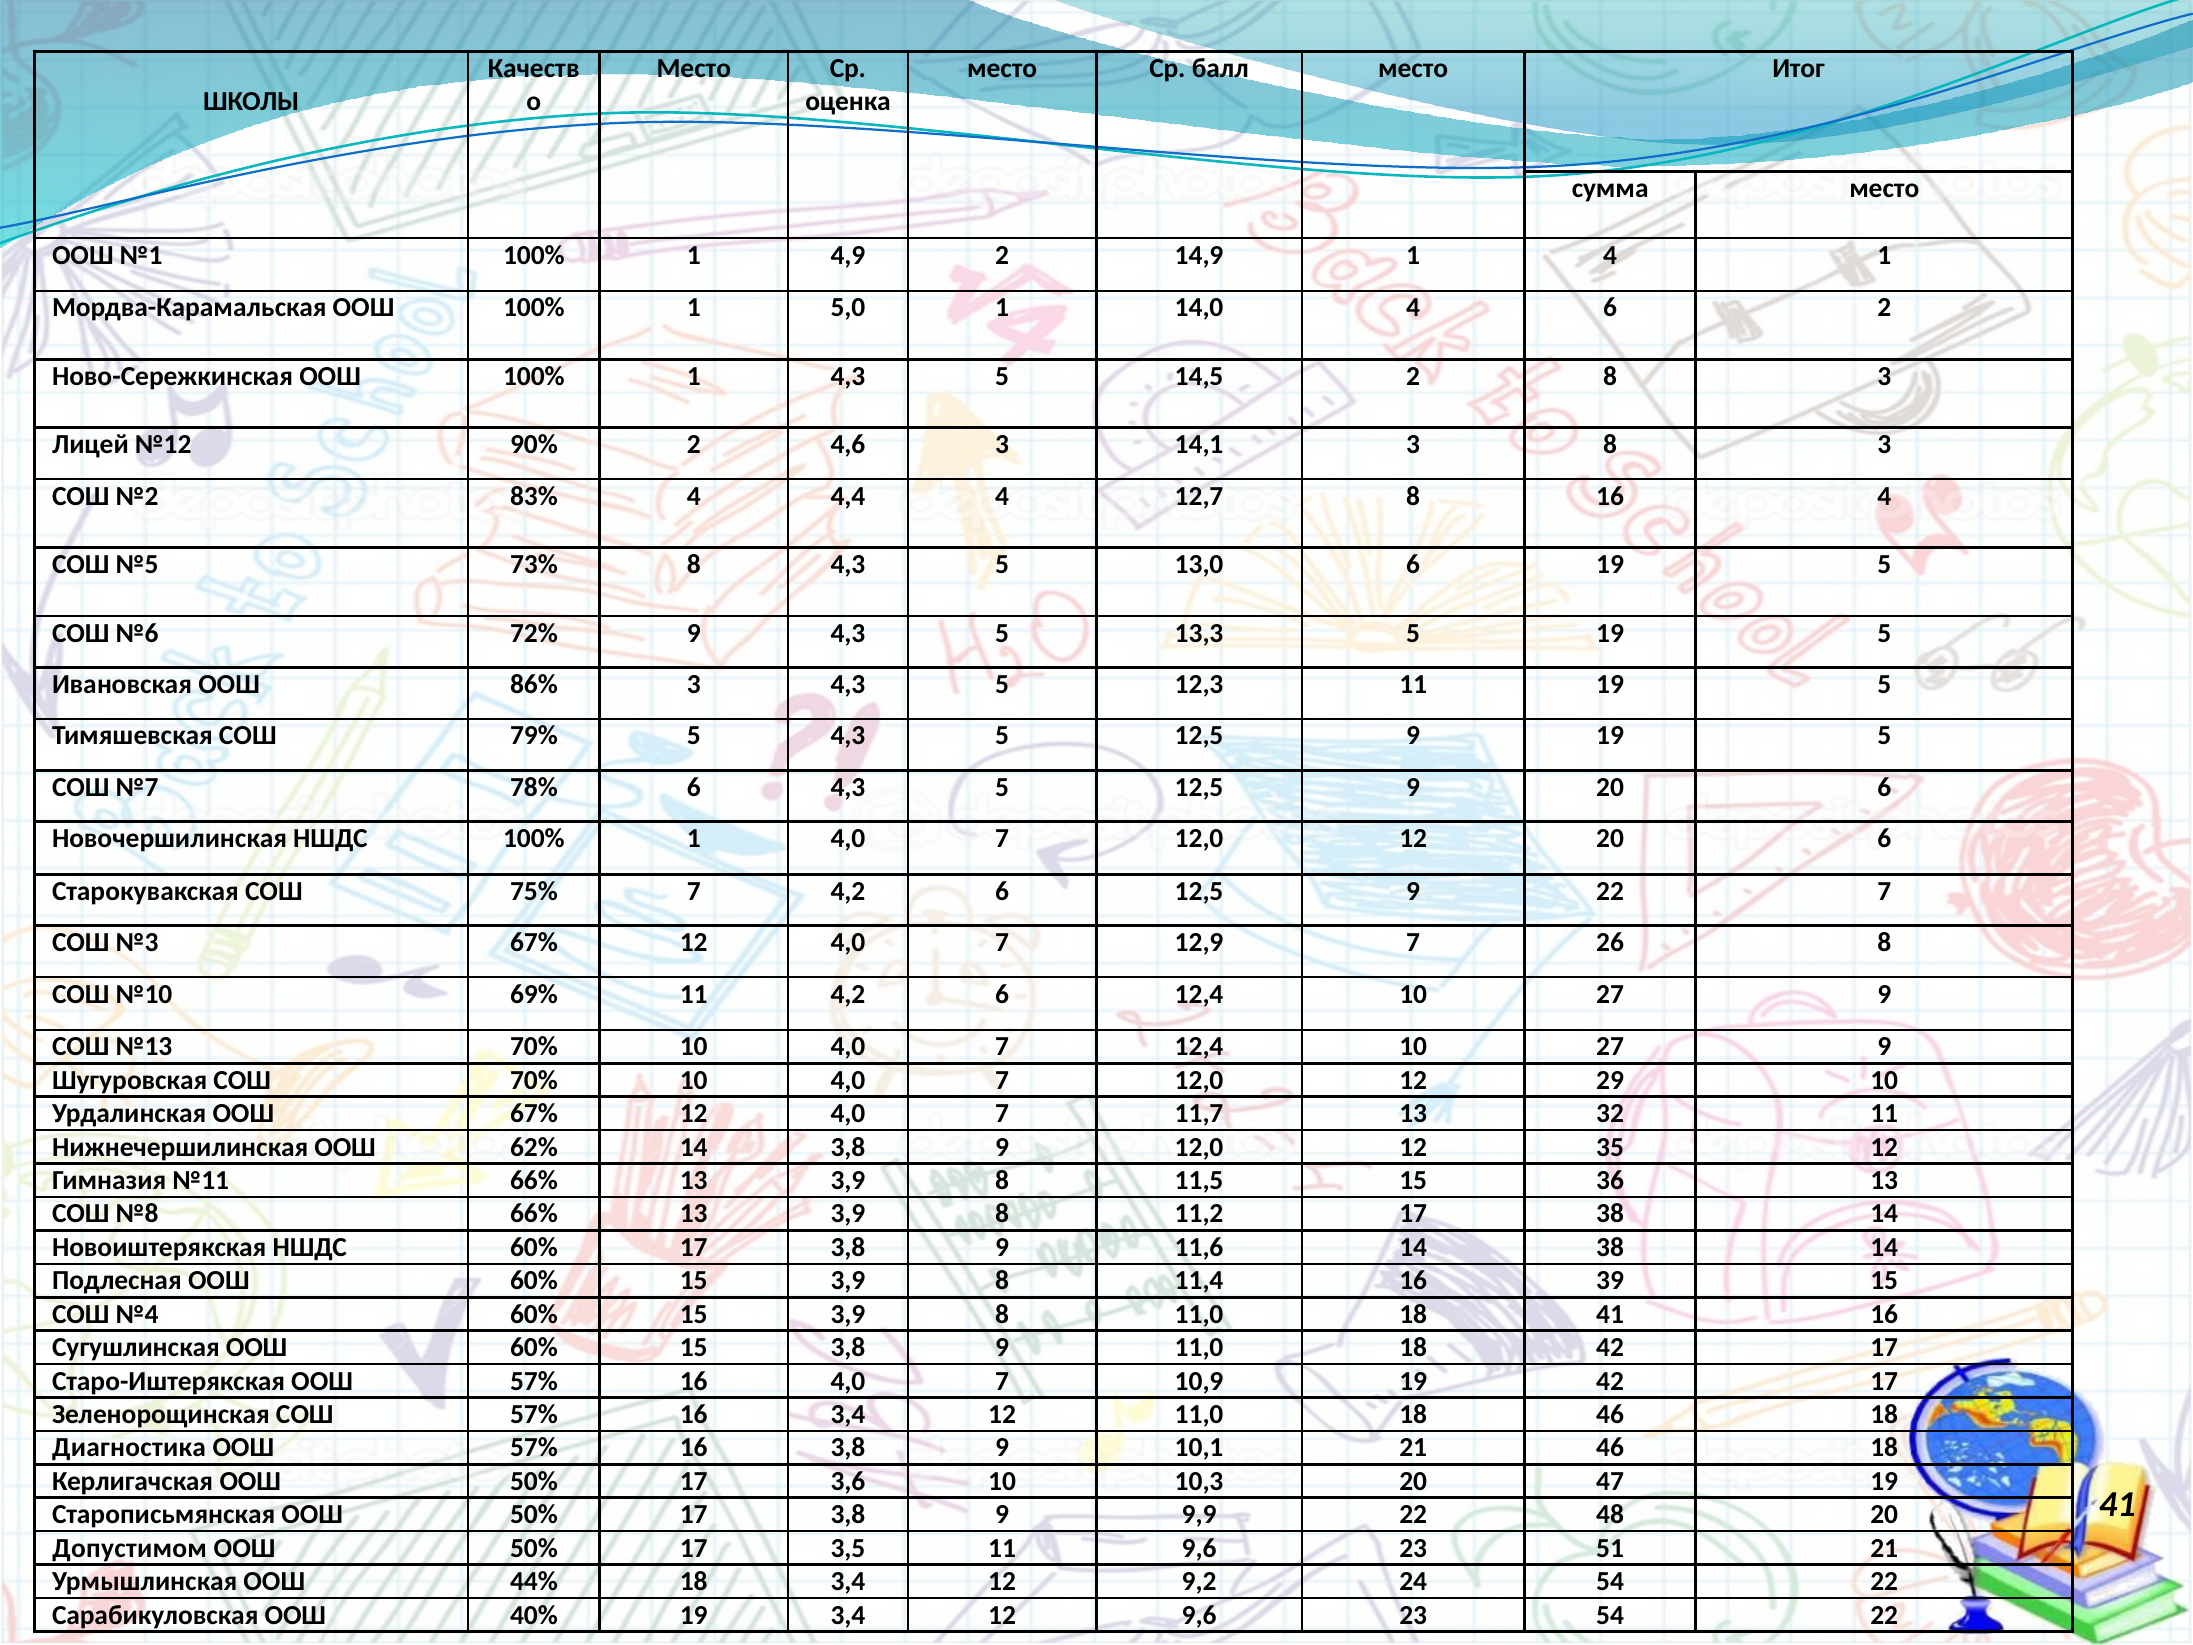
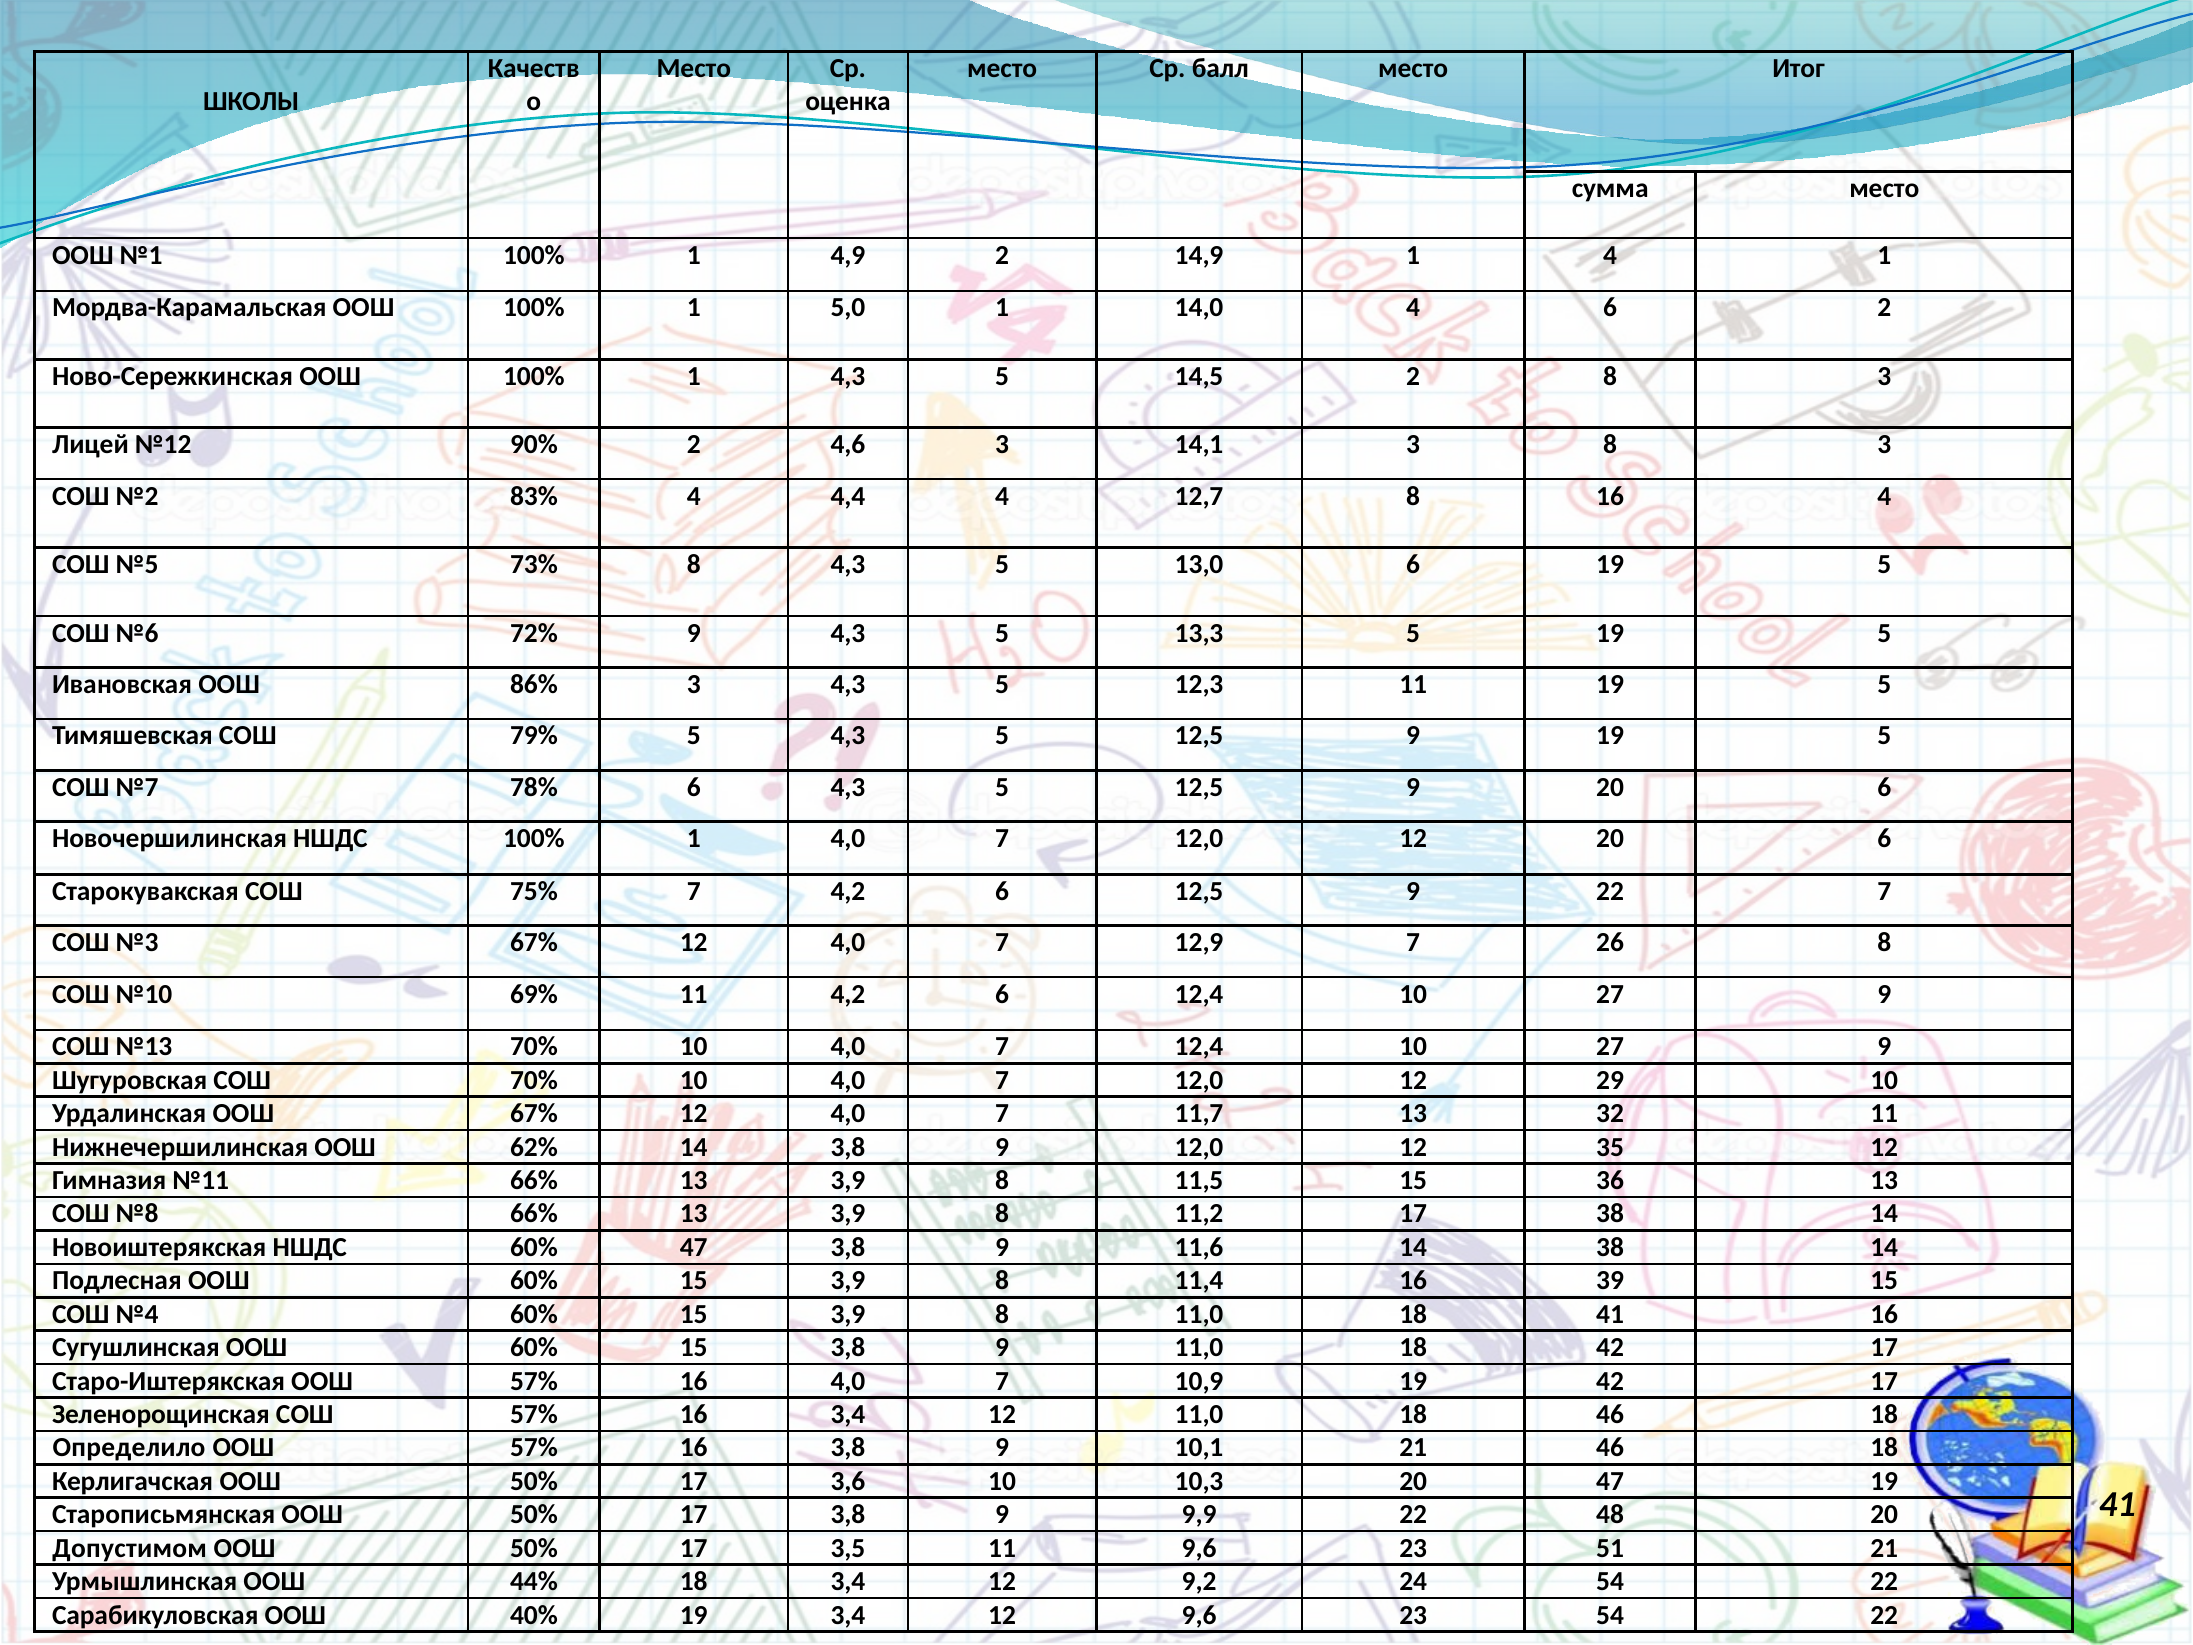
60% 17: 17 -> 47
Диагностика: Диагностика -> Определило
